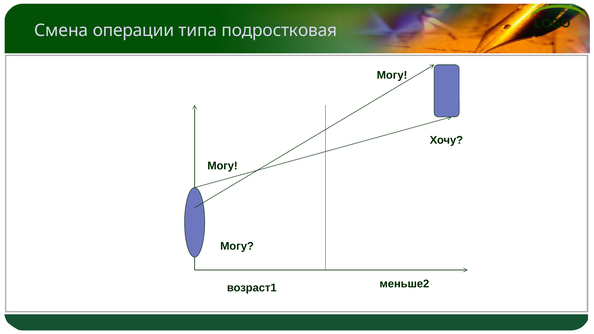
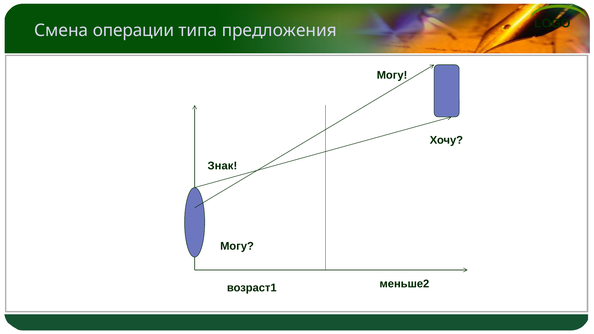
подростковая: подростковая -> предложения
Могу at (223, 166): Могу -> Знак
